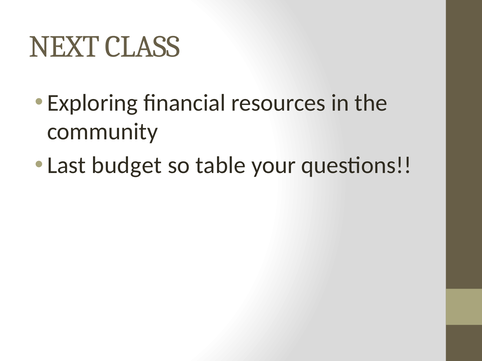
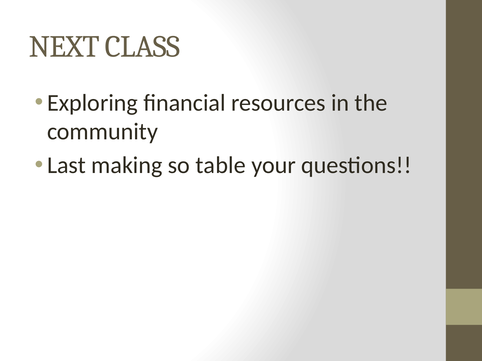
budget: budget -> making
